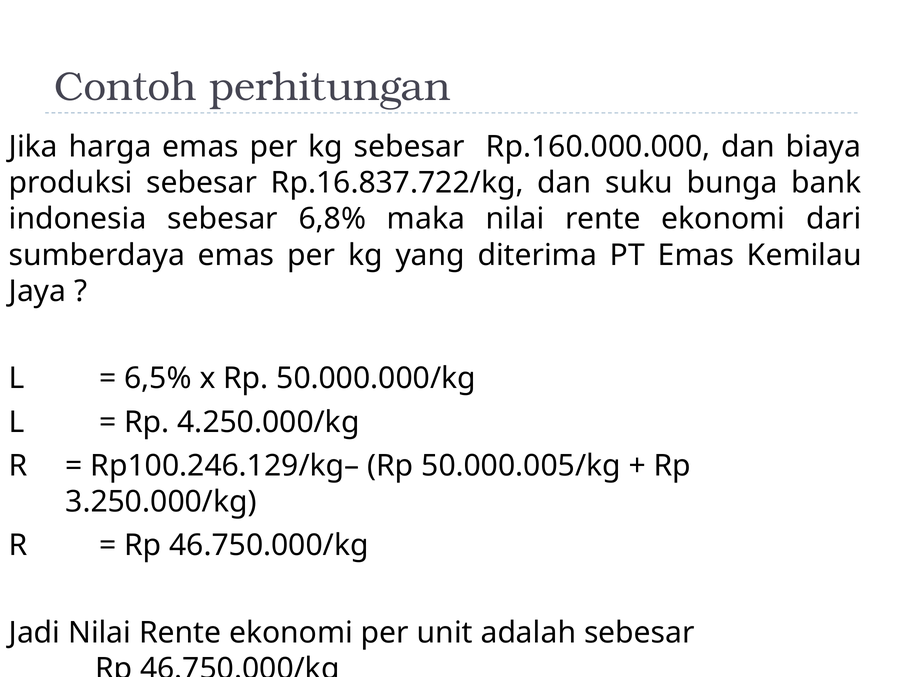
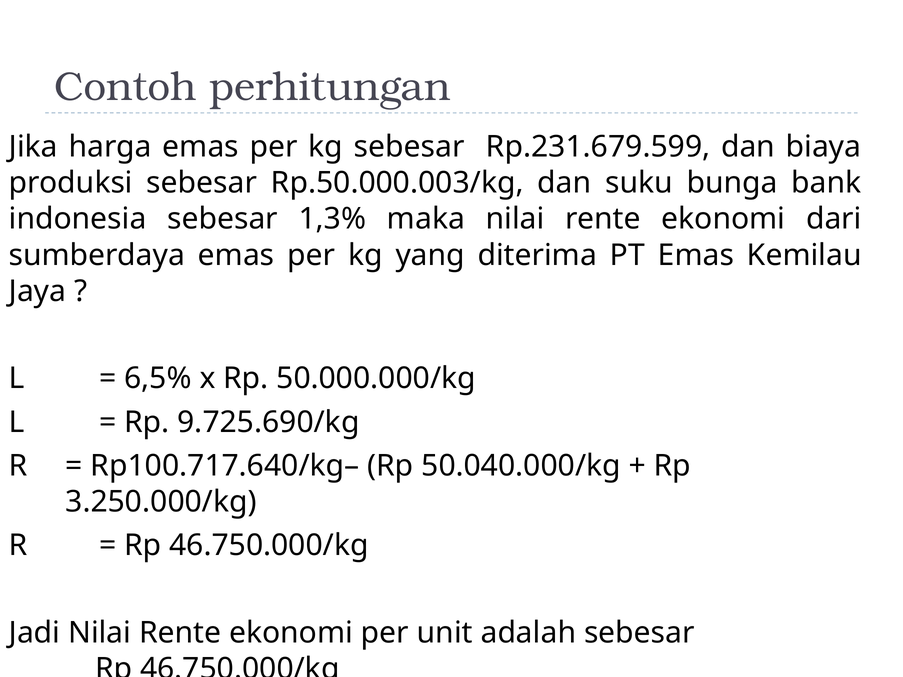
Rp.160.000.000: Rp.160.000.000 -> Rp.231.679.599
Rp.16.837.722/kg: Rp.16.837.722/kg -> Rp.50.000.003/kg
6,8%: 6,8% -> 1,3%
4.250.000/kg: 4.250.000/kg -> 9.725.690/kg
Rp100.246.129/kg–: Rp100.246.129/kg– -> Rp100.717.640/kg–
50.000.005/kg: 50.000.005/kg -> 50.040.000/kg
